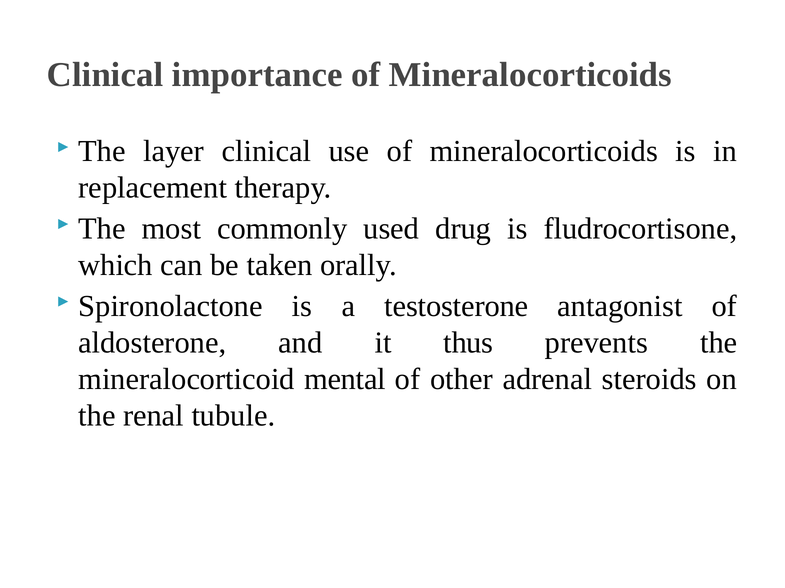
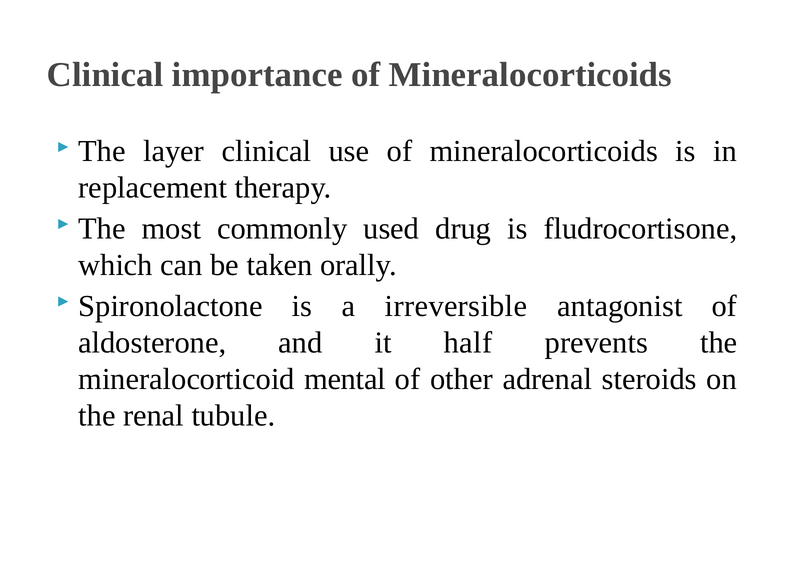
testosterone: testosterone -> irreversible
thus: thus -> half
